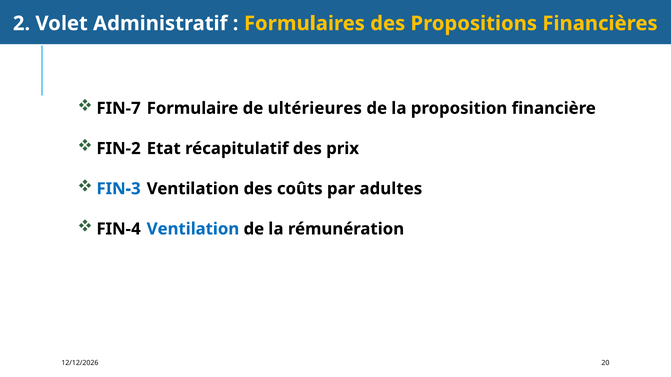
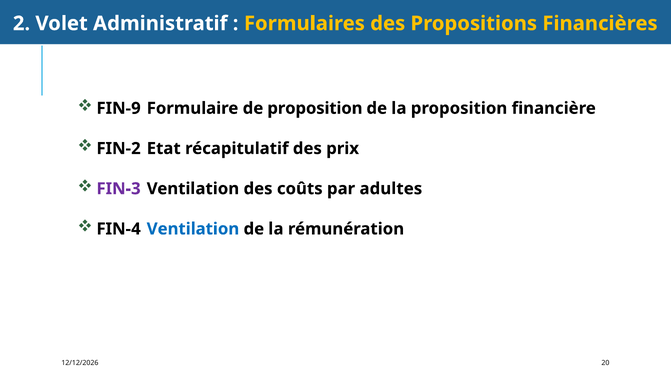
FIN-7: FIN-7 -> FIN-9
de ultérieures: ultérieures -> proposition
FIN-3 colour: blue -> purple
